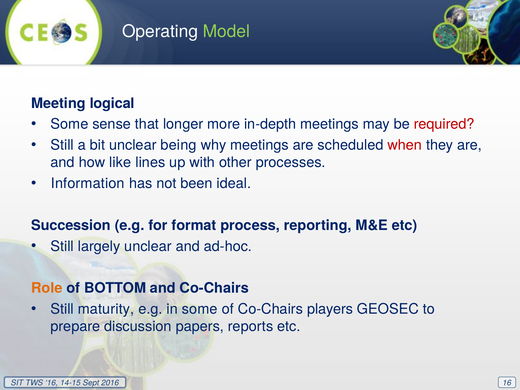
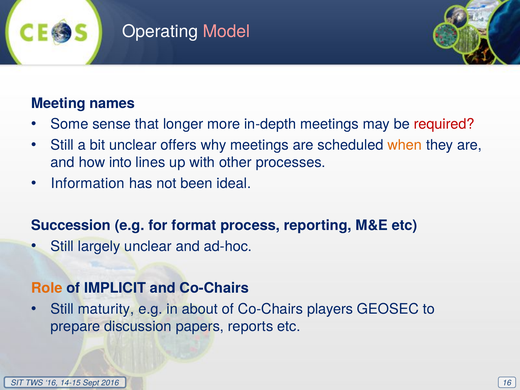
Model colour: light green -> pink
logical: logical -> names
being: being -> offers
when colour: red -> orange
like: like -> into
BOTTOM: BOTTOM -> IMPLICIT
in some: some -> about
